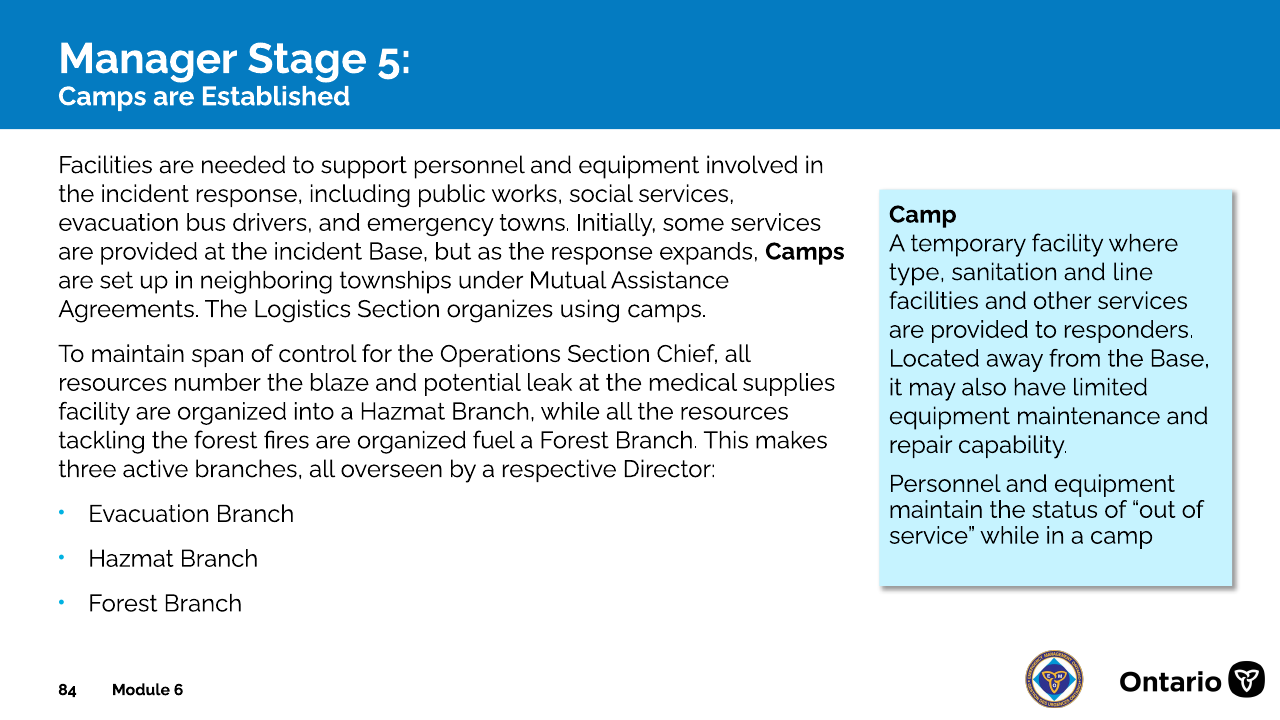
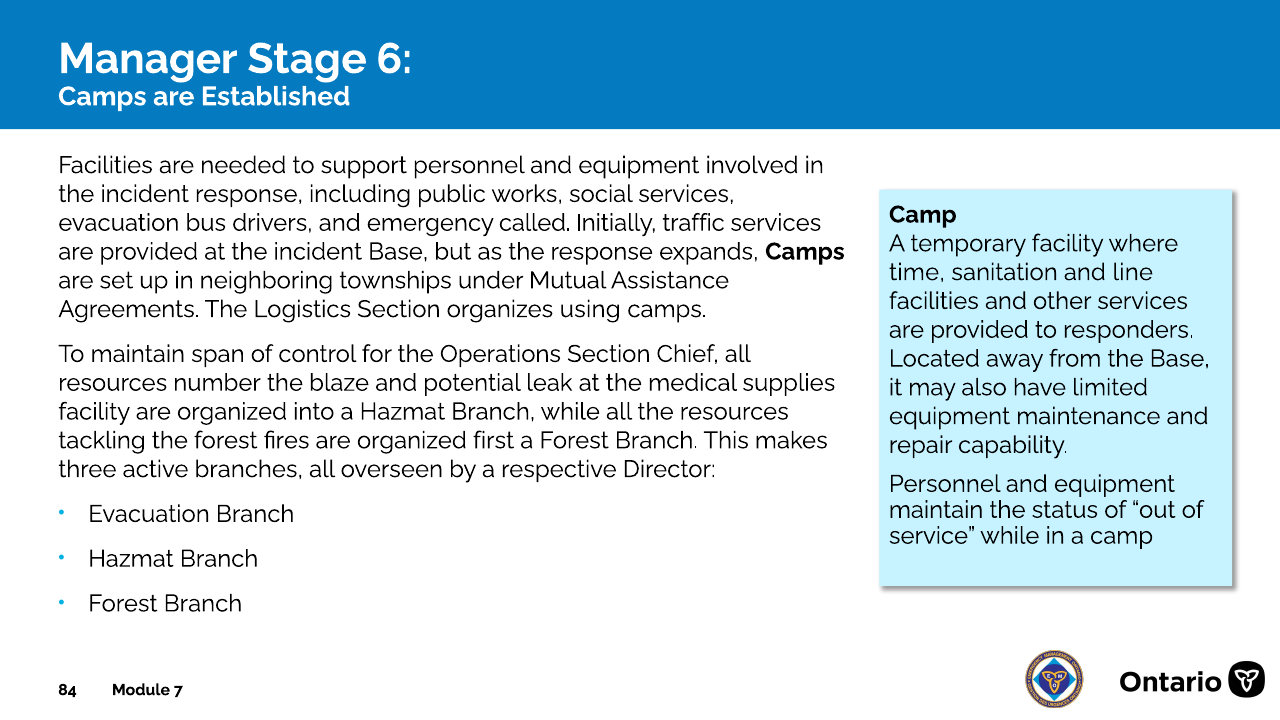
5: 5 -> 6
towns: towns -> called
some: some -> traffic
type: type -> time
fuel: fuel -> first
6: 6 -> 7
